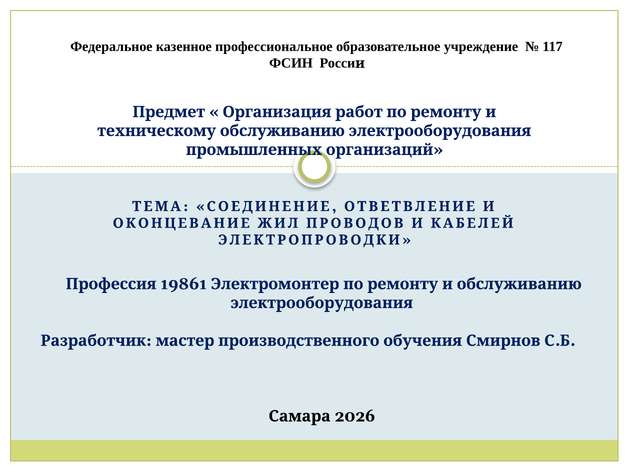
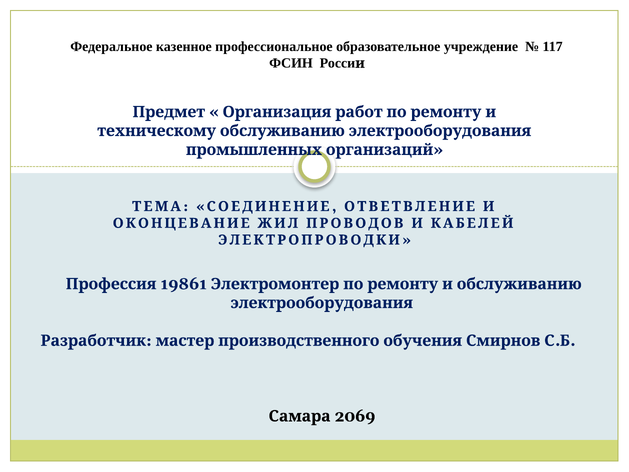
2026: 2026 -> 2069
